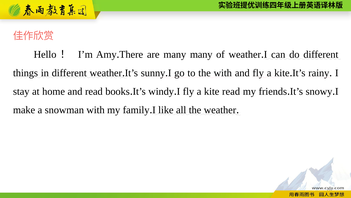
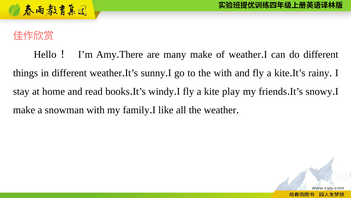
many many: many -> make
kite read: read -> play
